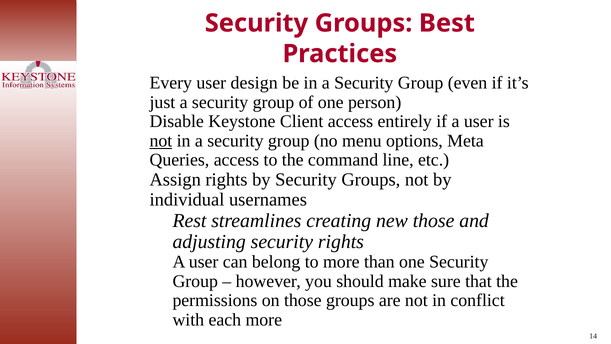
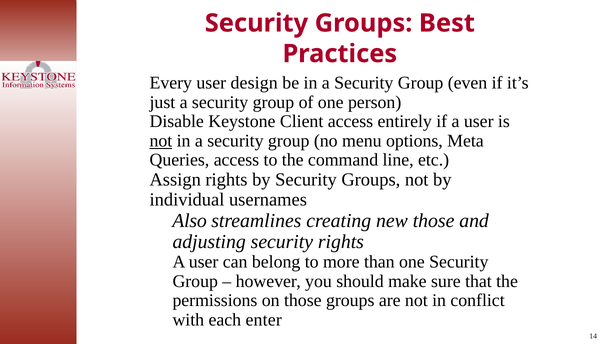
Rest: Rest -> Also
each more: more -> enter
